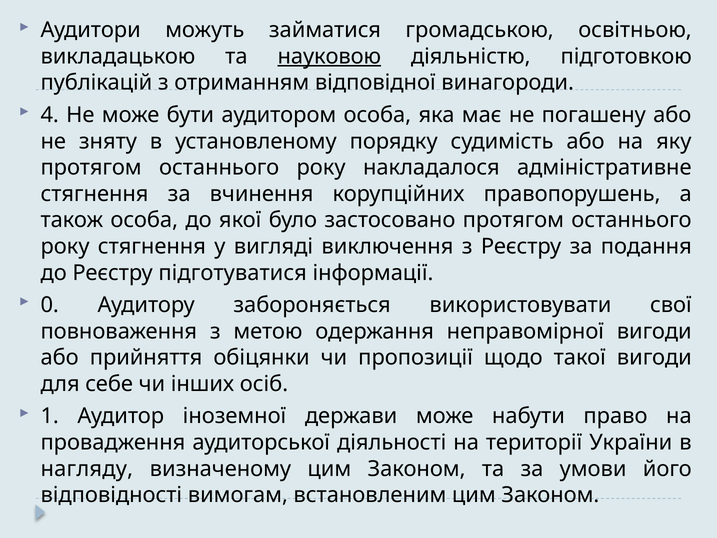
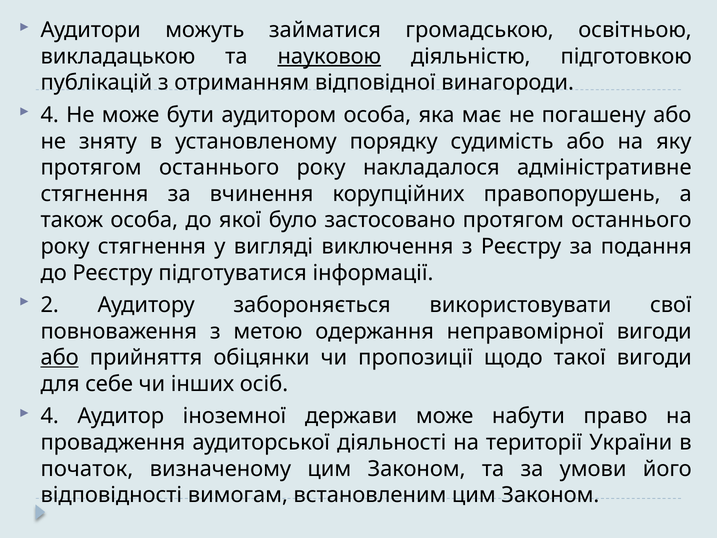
0: 0 -> 2
або at (60, 357) underline: none -> present
1 at (50, 416): 1 -> 4
нагляду: нагляду -> початок
